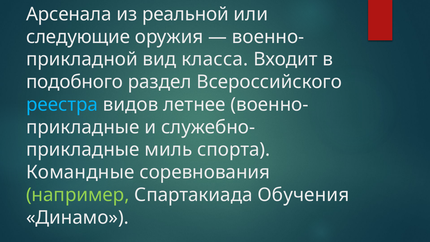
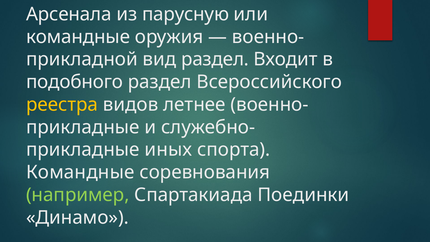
реальной: реальной -> парусную
следующие at (78, 37): следующие -> командные
вид класса: класса -> раздел
реестра colour: light blue -> yellow
миль: миль -> иных
Обучения: Обучения -> Поединки
